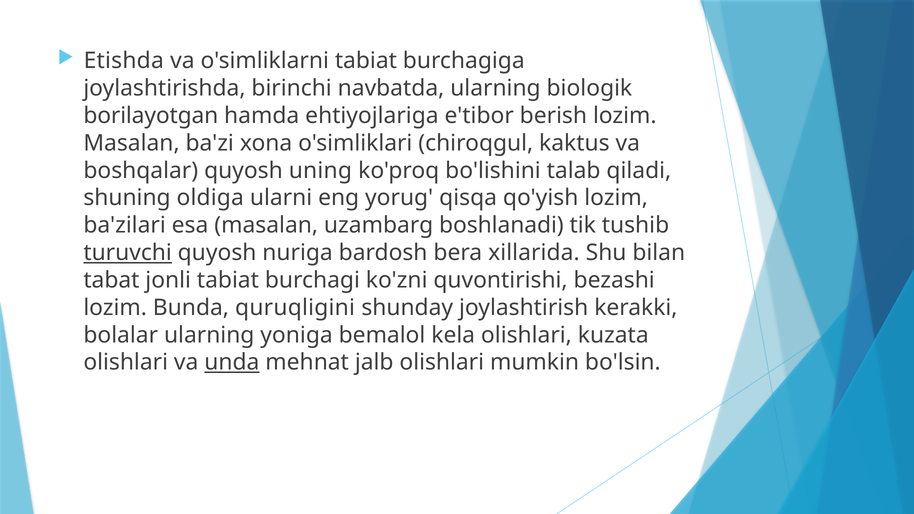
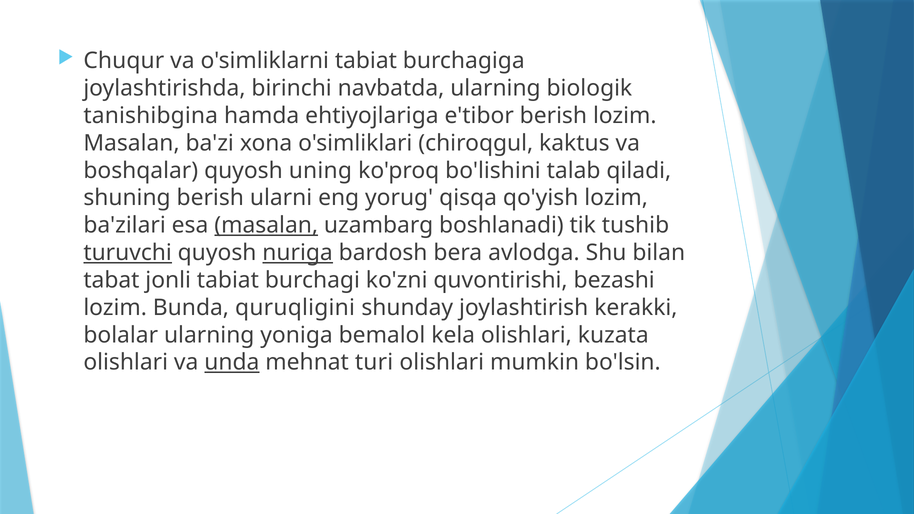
Etishda: Etishda -> Chuqur
borilayotgan: borilayotgan -> tanishibgina
shuning oldiga: oldiga -> berish
masalan at (266, 225) underline: none -> present
nuriga underline: none -> present
xillarida: xillarida -> avlodga
jalb: jalb -> turi
